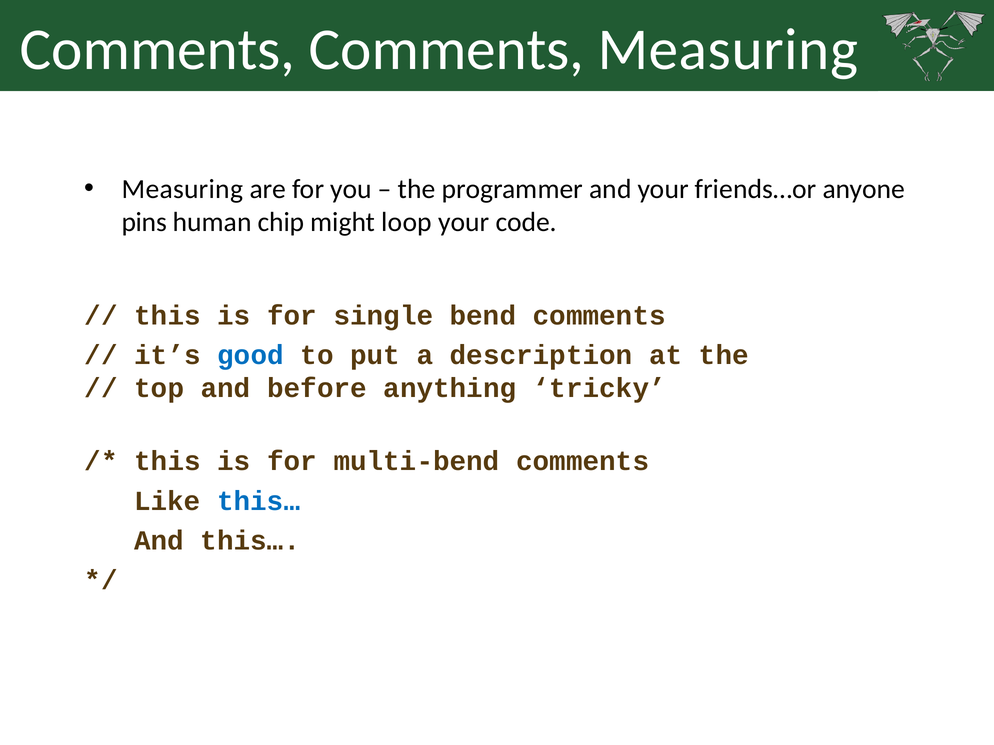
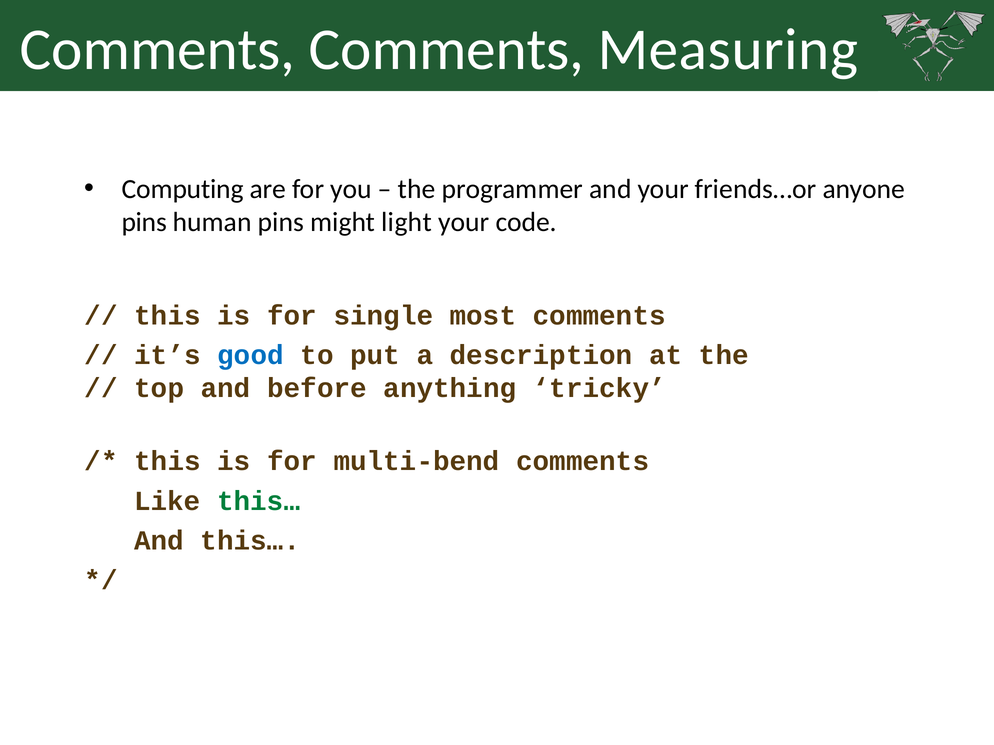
Measuring at (182, 189): Measuring -> Computing
human chip: chip -> pins
loop: loop -> light
bend: bend -> most
this… at (259, 501) colour: blue -> green
